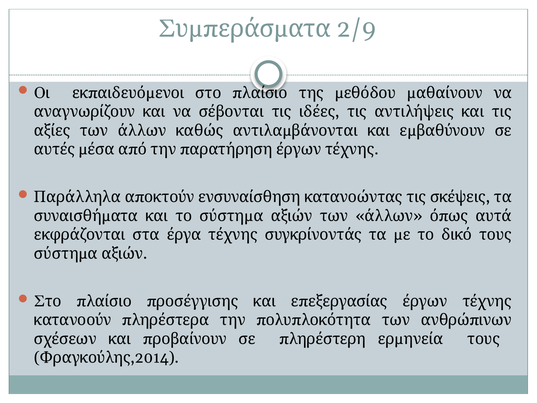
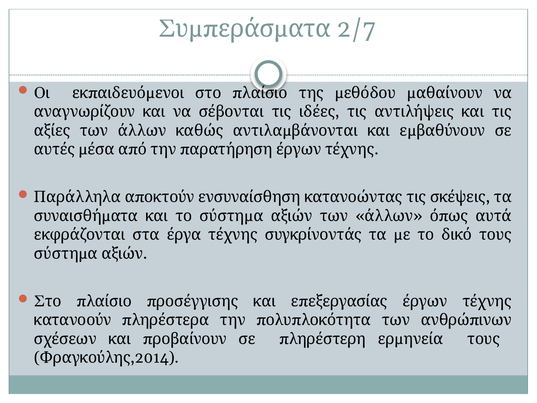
2/9: 2/9 -> 2/7
